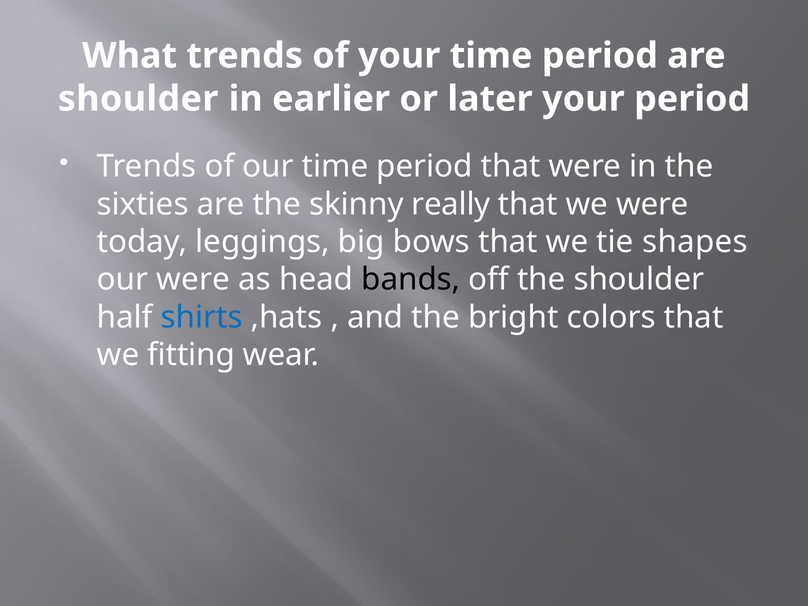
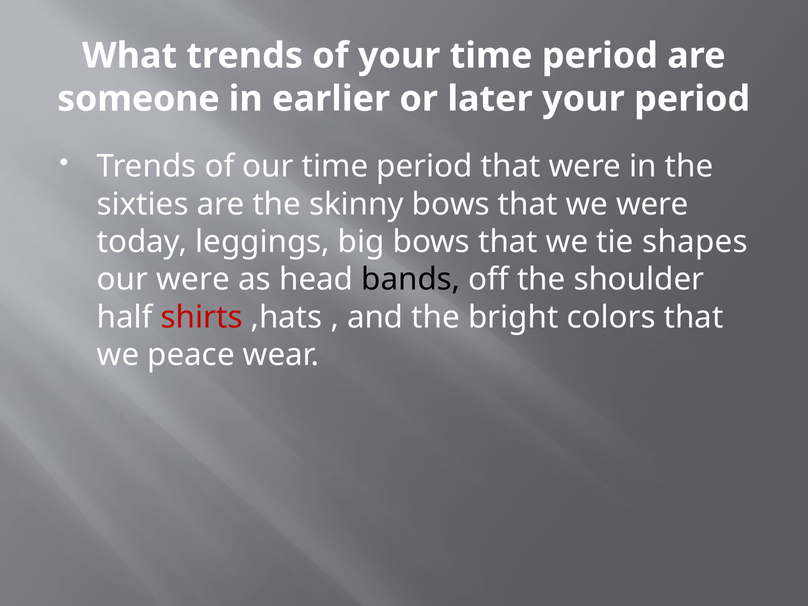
shoulder at (138, 99): shoulder -> someone
skinny really: really -> bows
shirts colour: blue -> red
fitting: fitting -> peace
